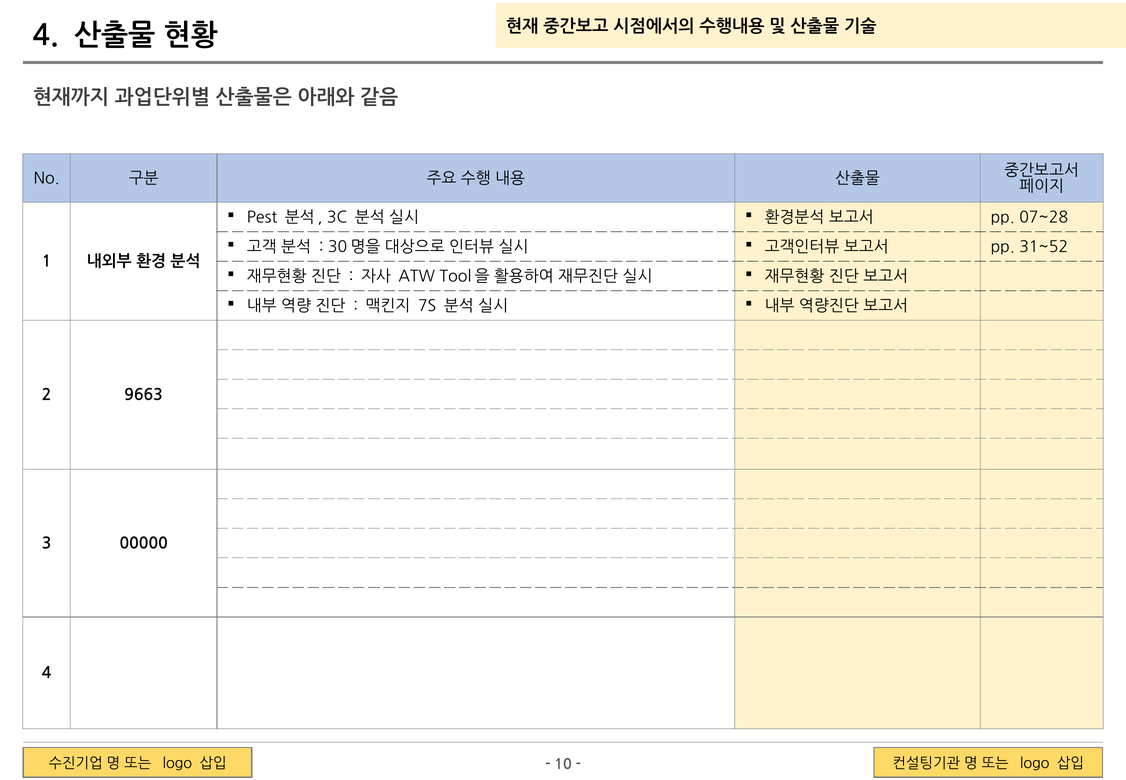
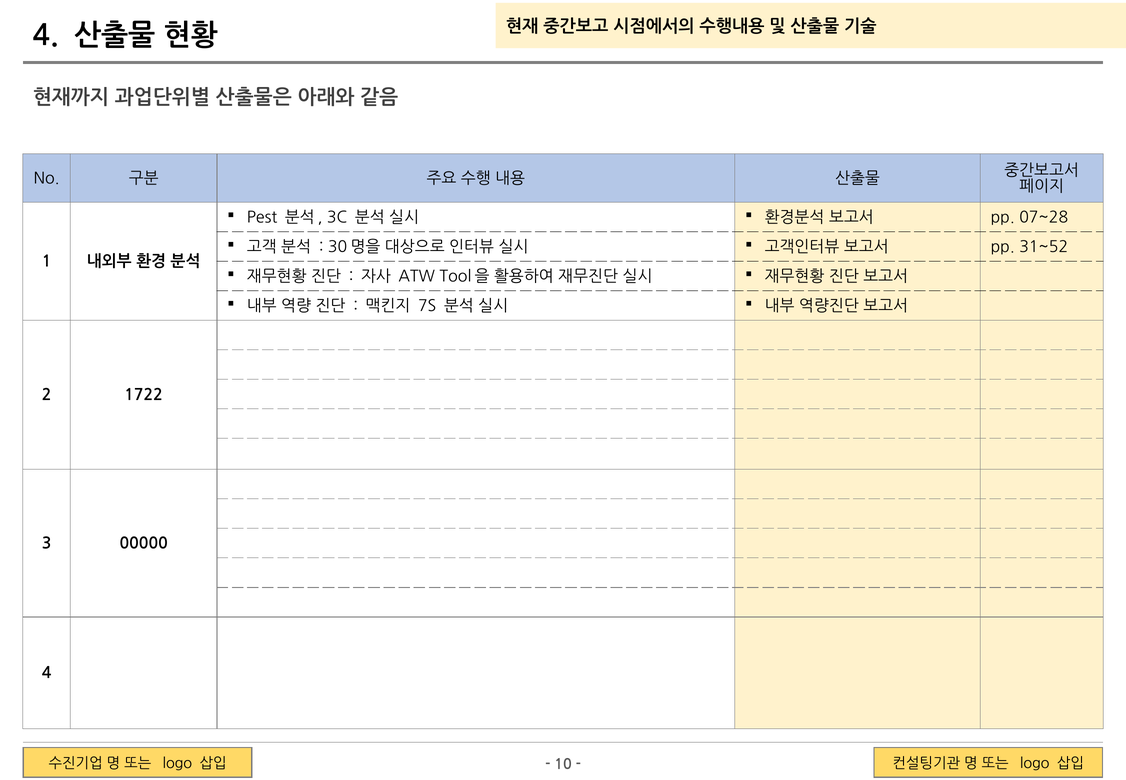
9663: 9663 -> 1722
